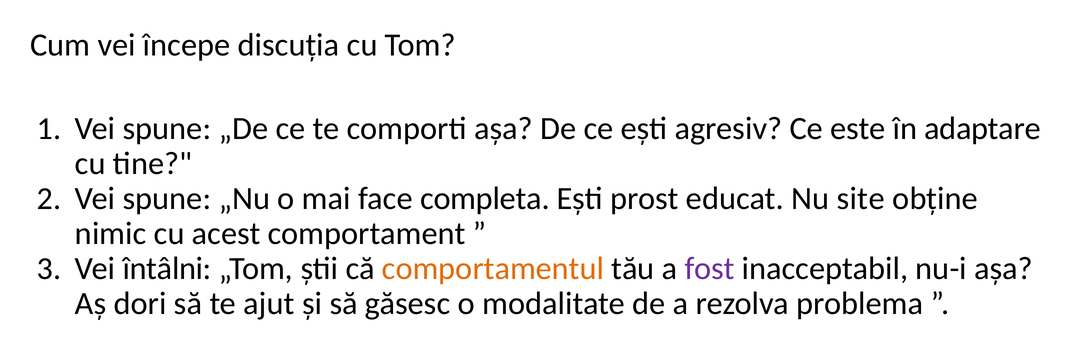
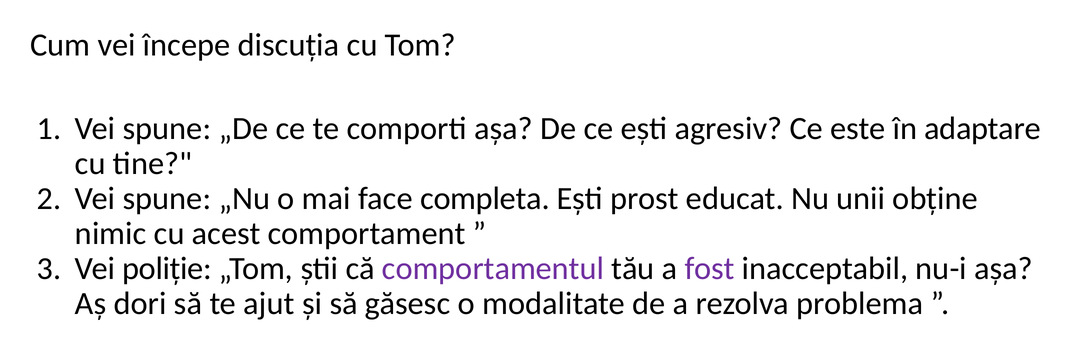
site: site -> unii
întâlni: întâlni -> poliție
comportamentul colour: orange -> purple
